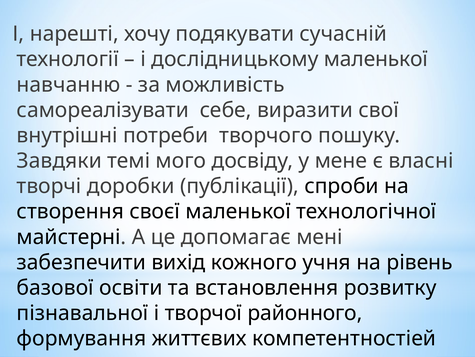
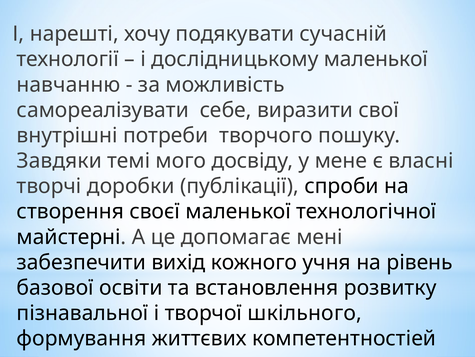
районного: районного -> шкільного
